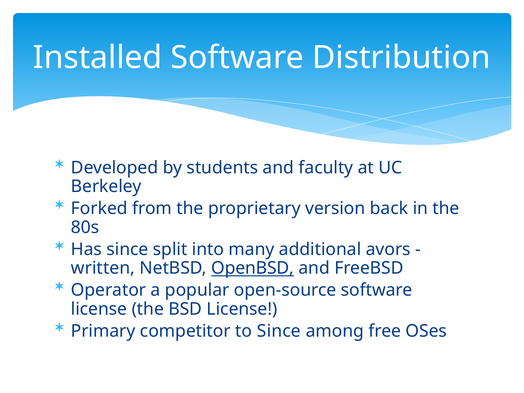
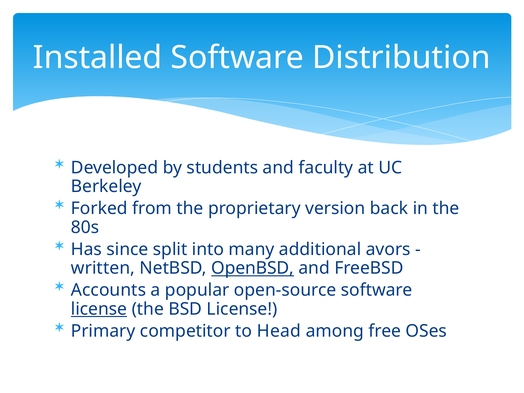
Operator: Operator -> Accounts
license at (99, 309) underline: none -> present
to Since: Since -> Head
